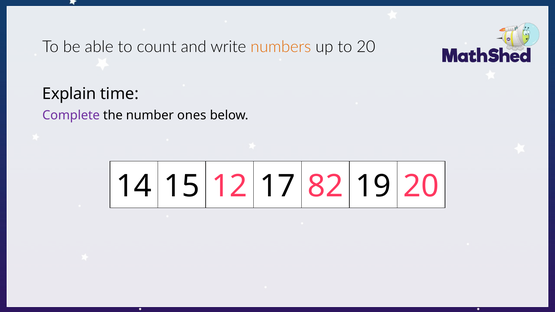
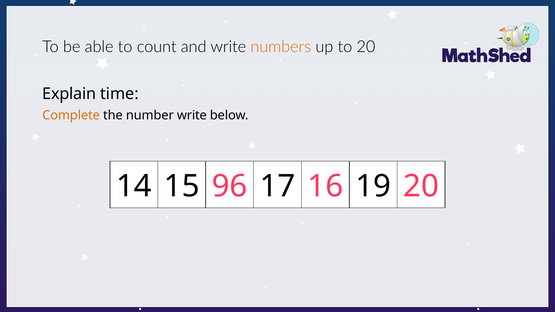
Complete colour: purple -> orange
number ones: ones -> write
12: 12 -> 96
82: 82 -> 16
